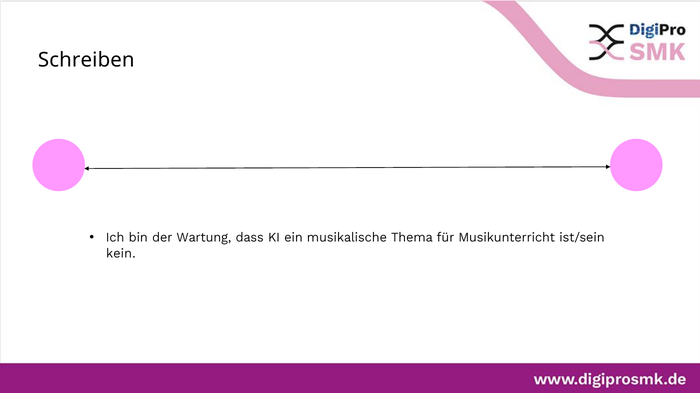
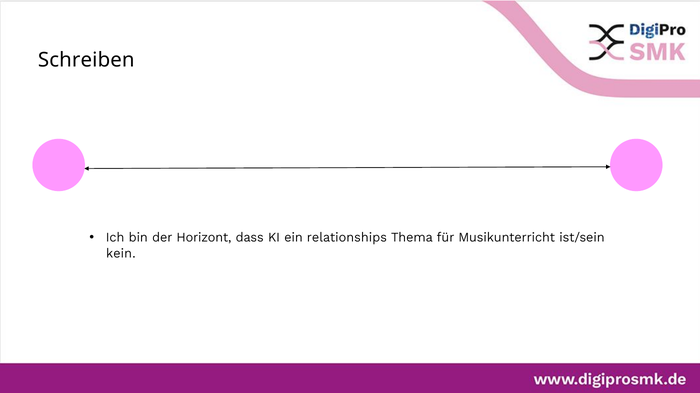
Wartung: Wartung -> Horizont
musikalische: musikalische -> relationships
